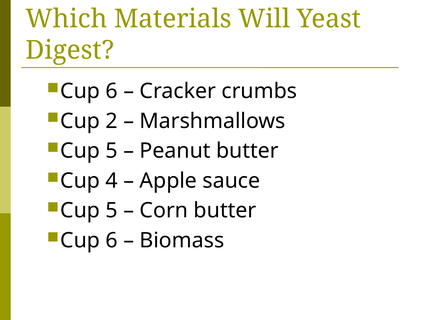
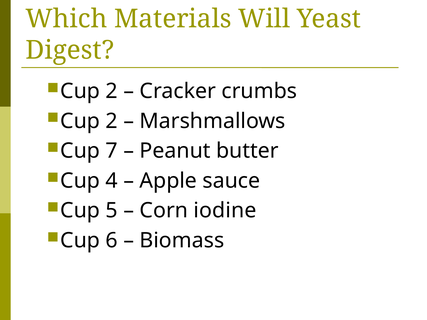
6 at (112, 91): 6 -> 2
5 at (112, 151): 5 -> 7
Corn butter: butter -> iodine
